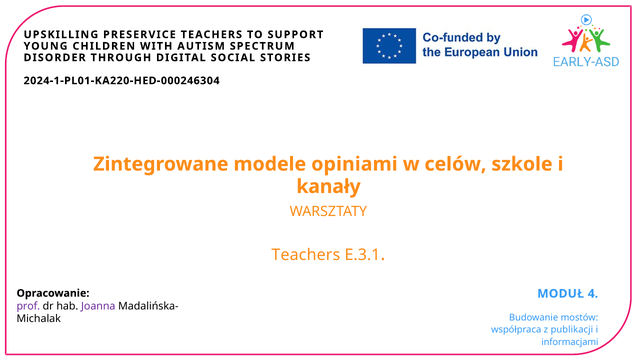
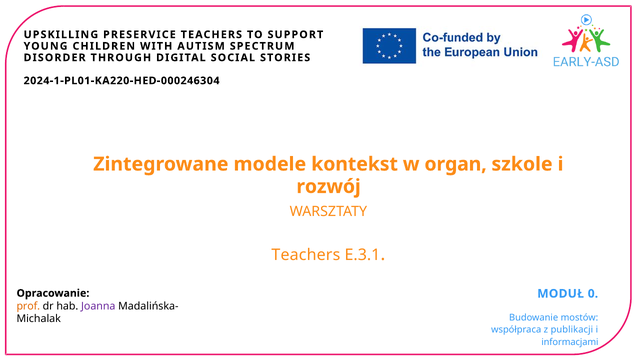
opiniami: opiniami -> kontekst
celów: celów -> organ
kanały: kanały -> rozwój
4: 4 -> 0
prof colour: purple -> orange
